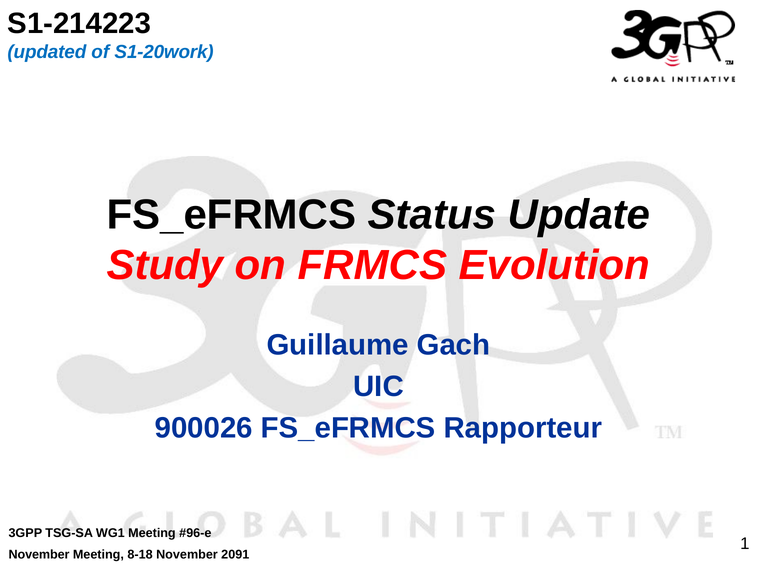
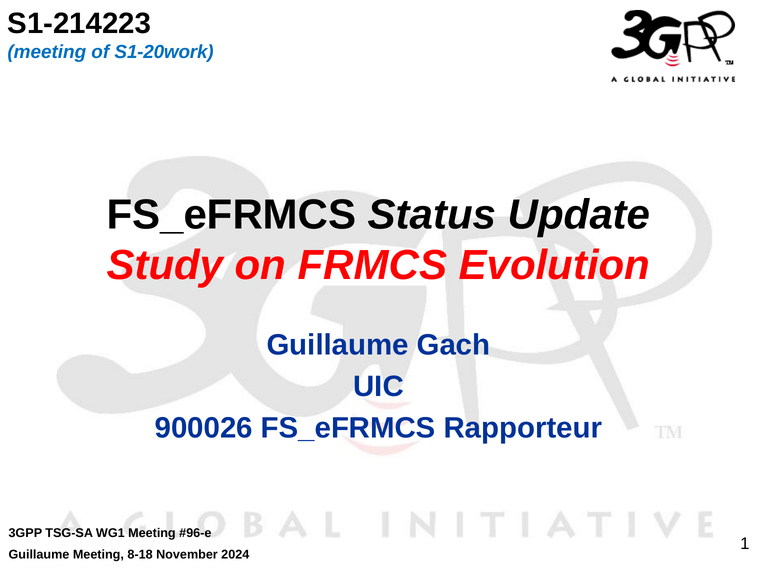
updated at (47, 52): updated -> meeting
November at (39, 554): November -> Guillaume
2091: 2091 -> 2024
